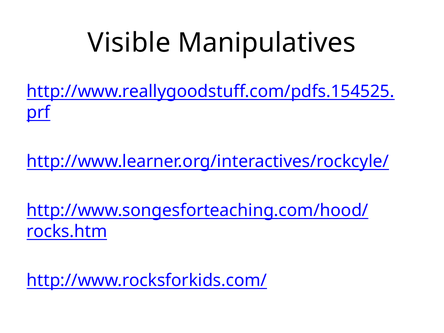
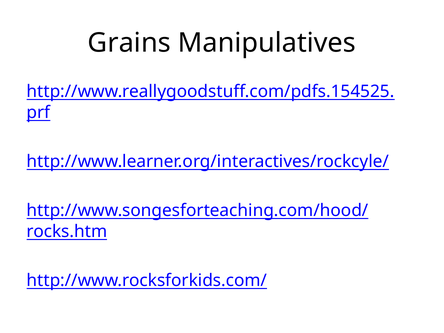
Visible: Visible -> Grains
